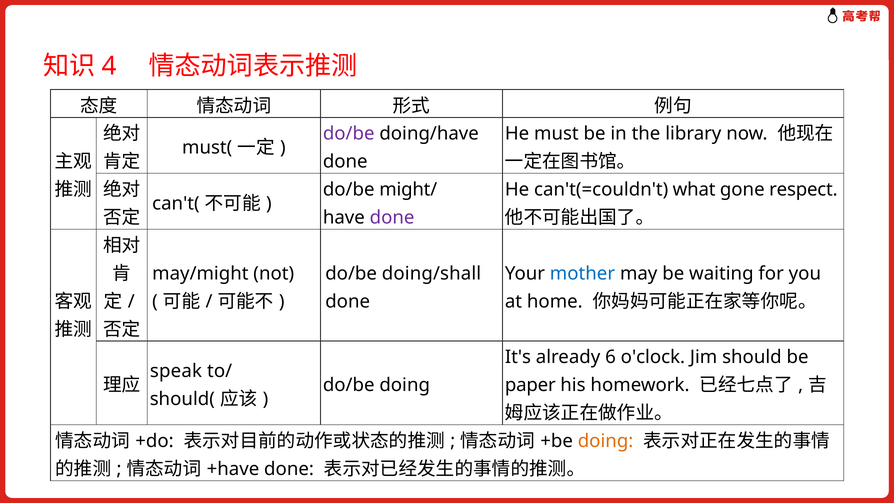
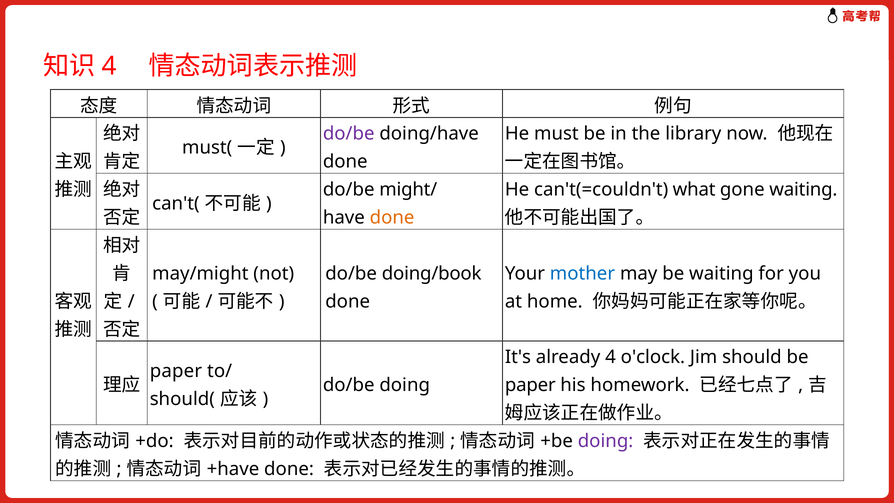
gone respect: respect -> waiting
done at (392, 217) colour: purple -> orange
doing/shall: doing/shall -> doing/book
already 6: 6 -> 4
speak at (176, 371): speak -> paper
doing at (606, 441) colour: orange -> purple
